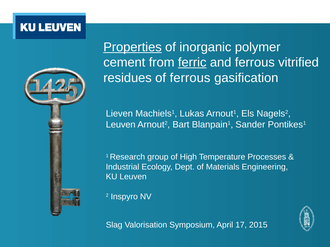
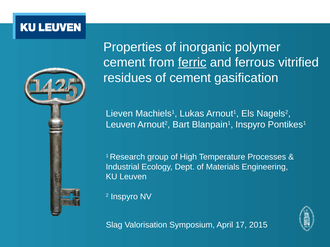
Properties underline: present -> none
of ferrous: ferrous -> cement
Blanpain1 Sander: Sander -> Inspyro
